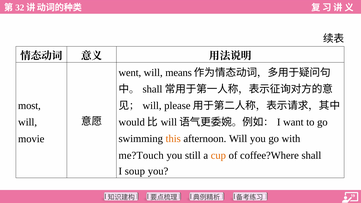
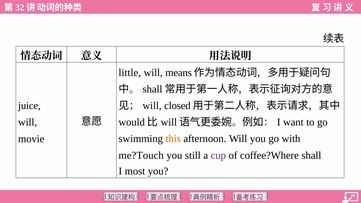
went: went -> little
most: most -> juice
please: please -> closed
cup colour: orange -> purple
soup: soup -> most
